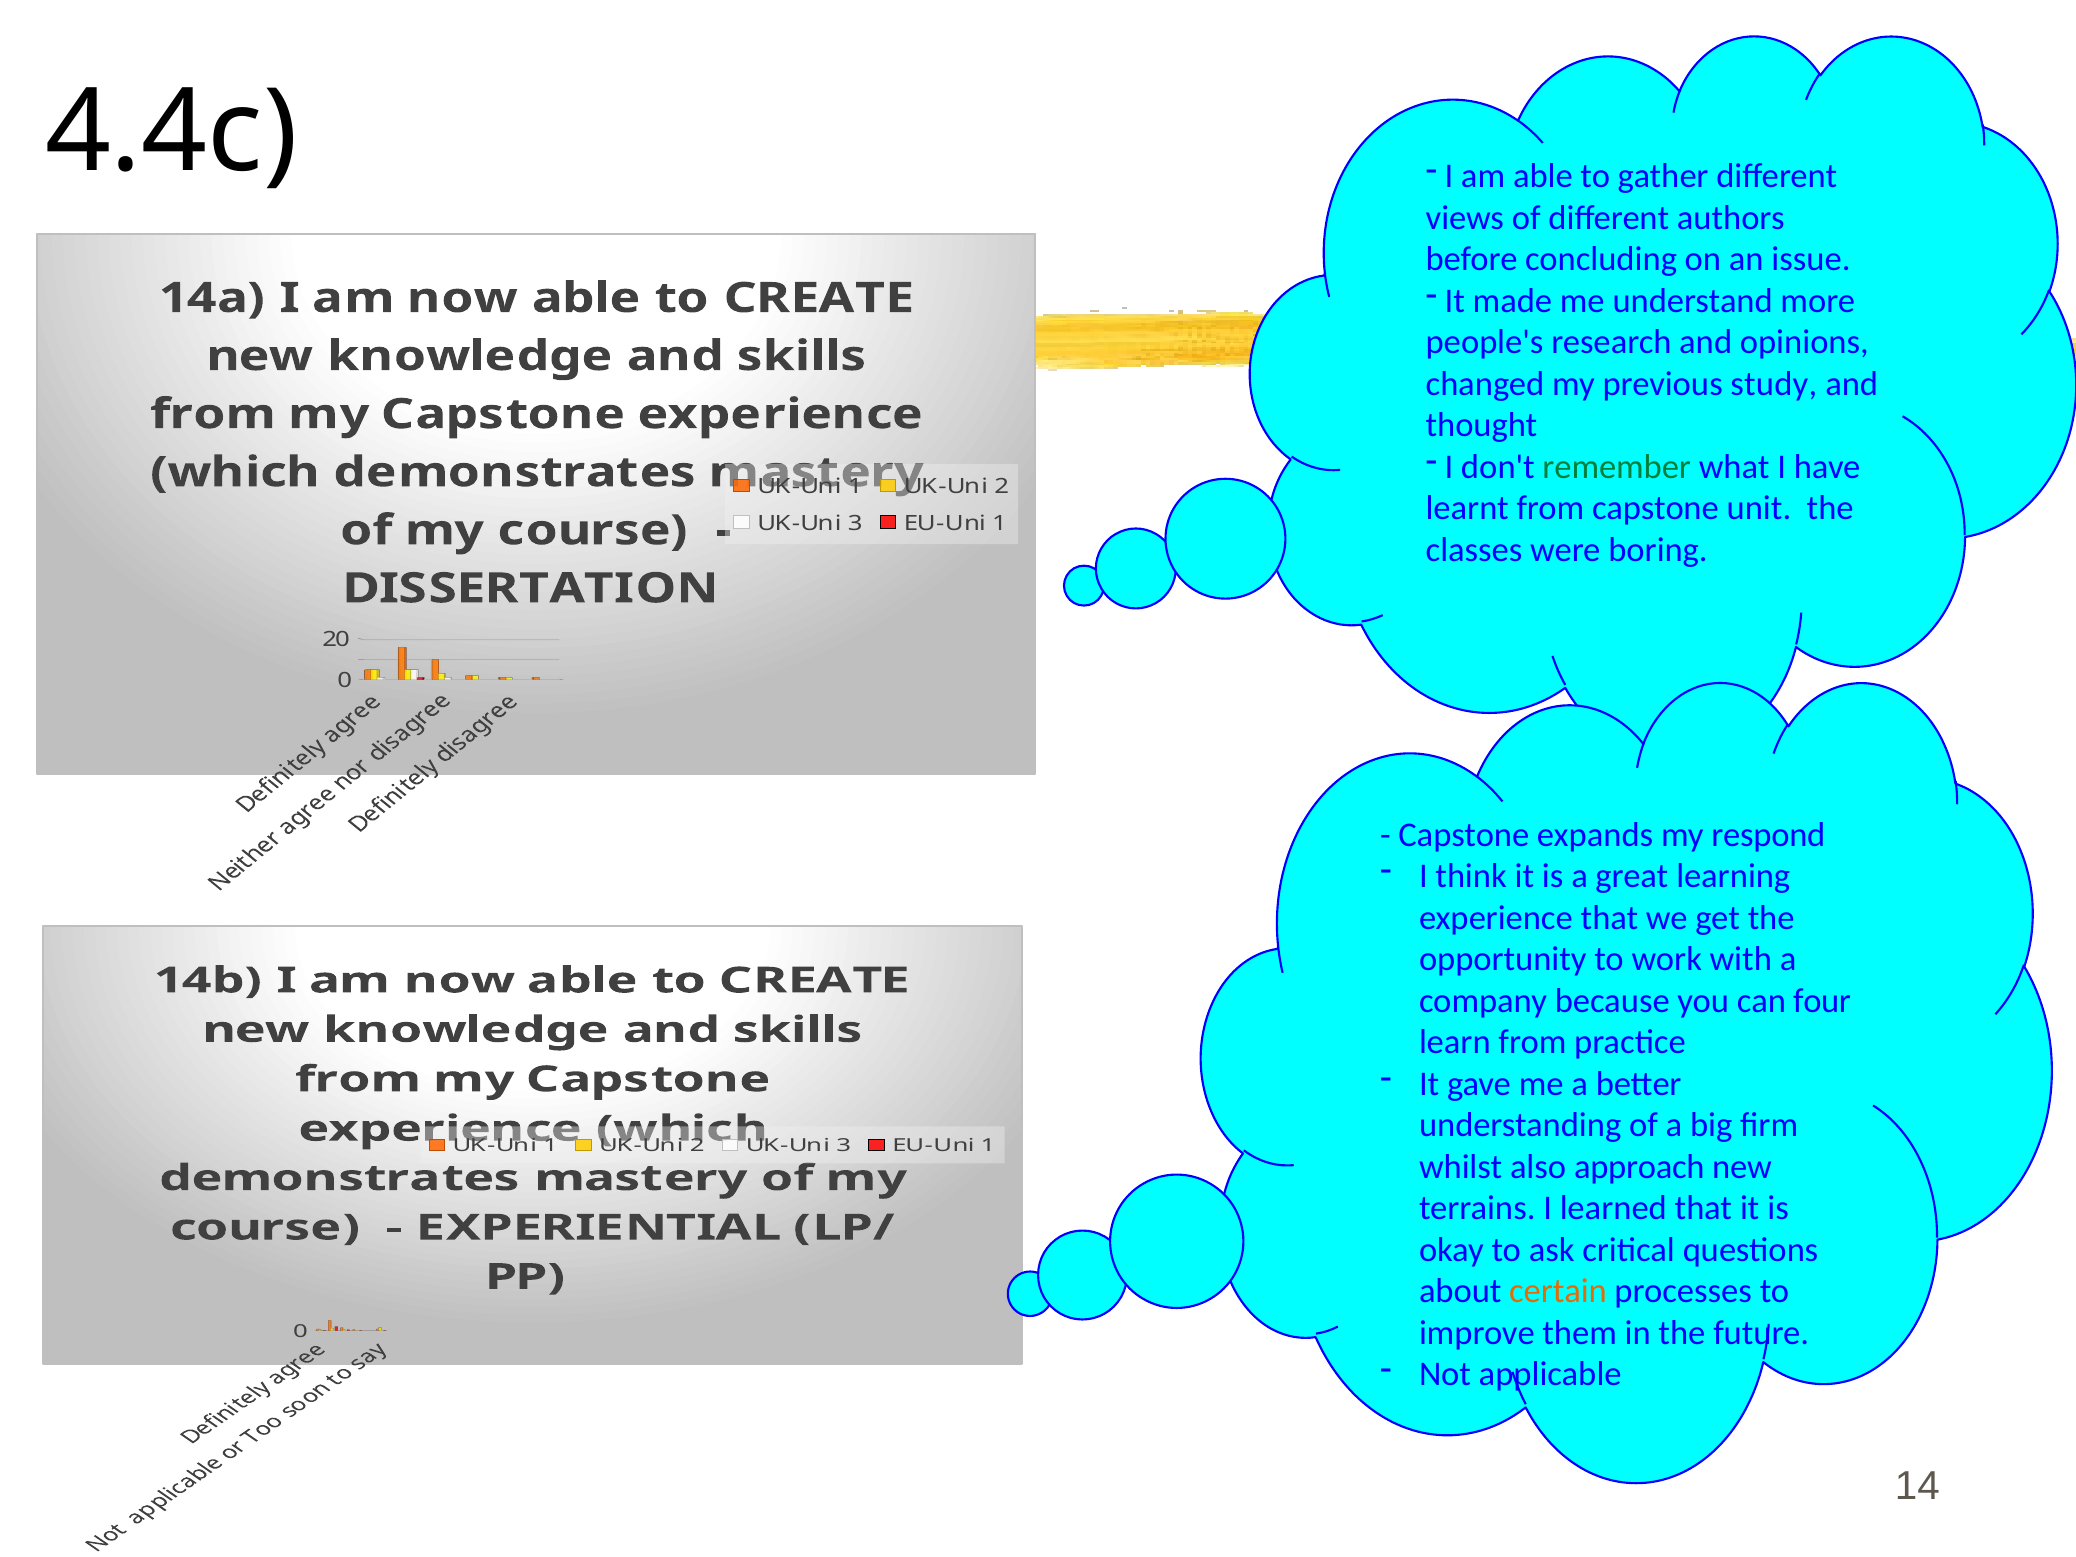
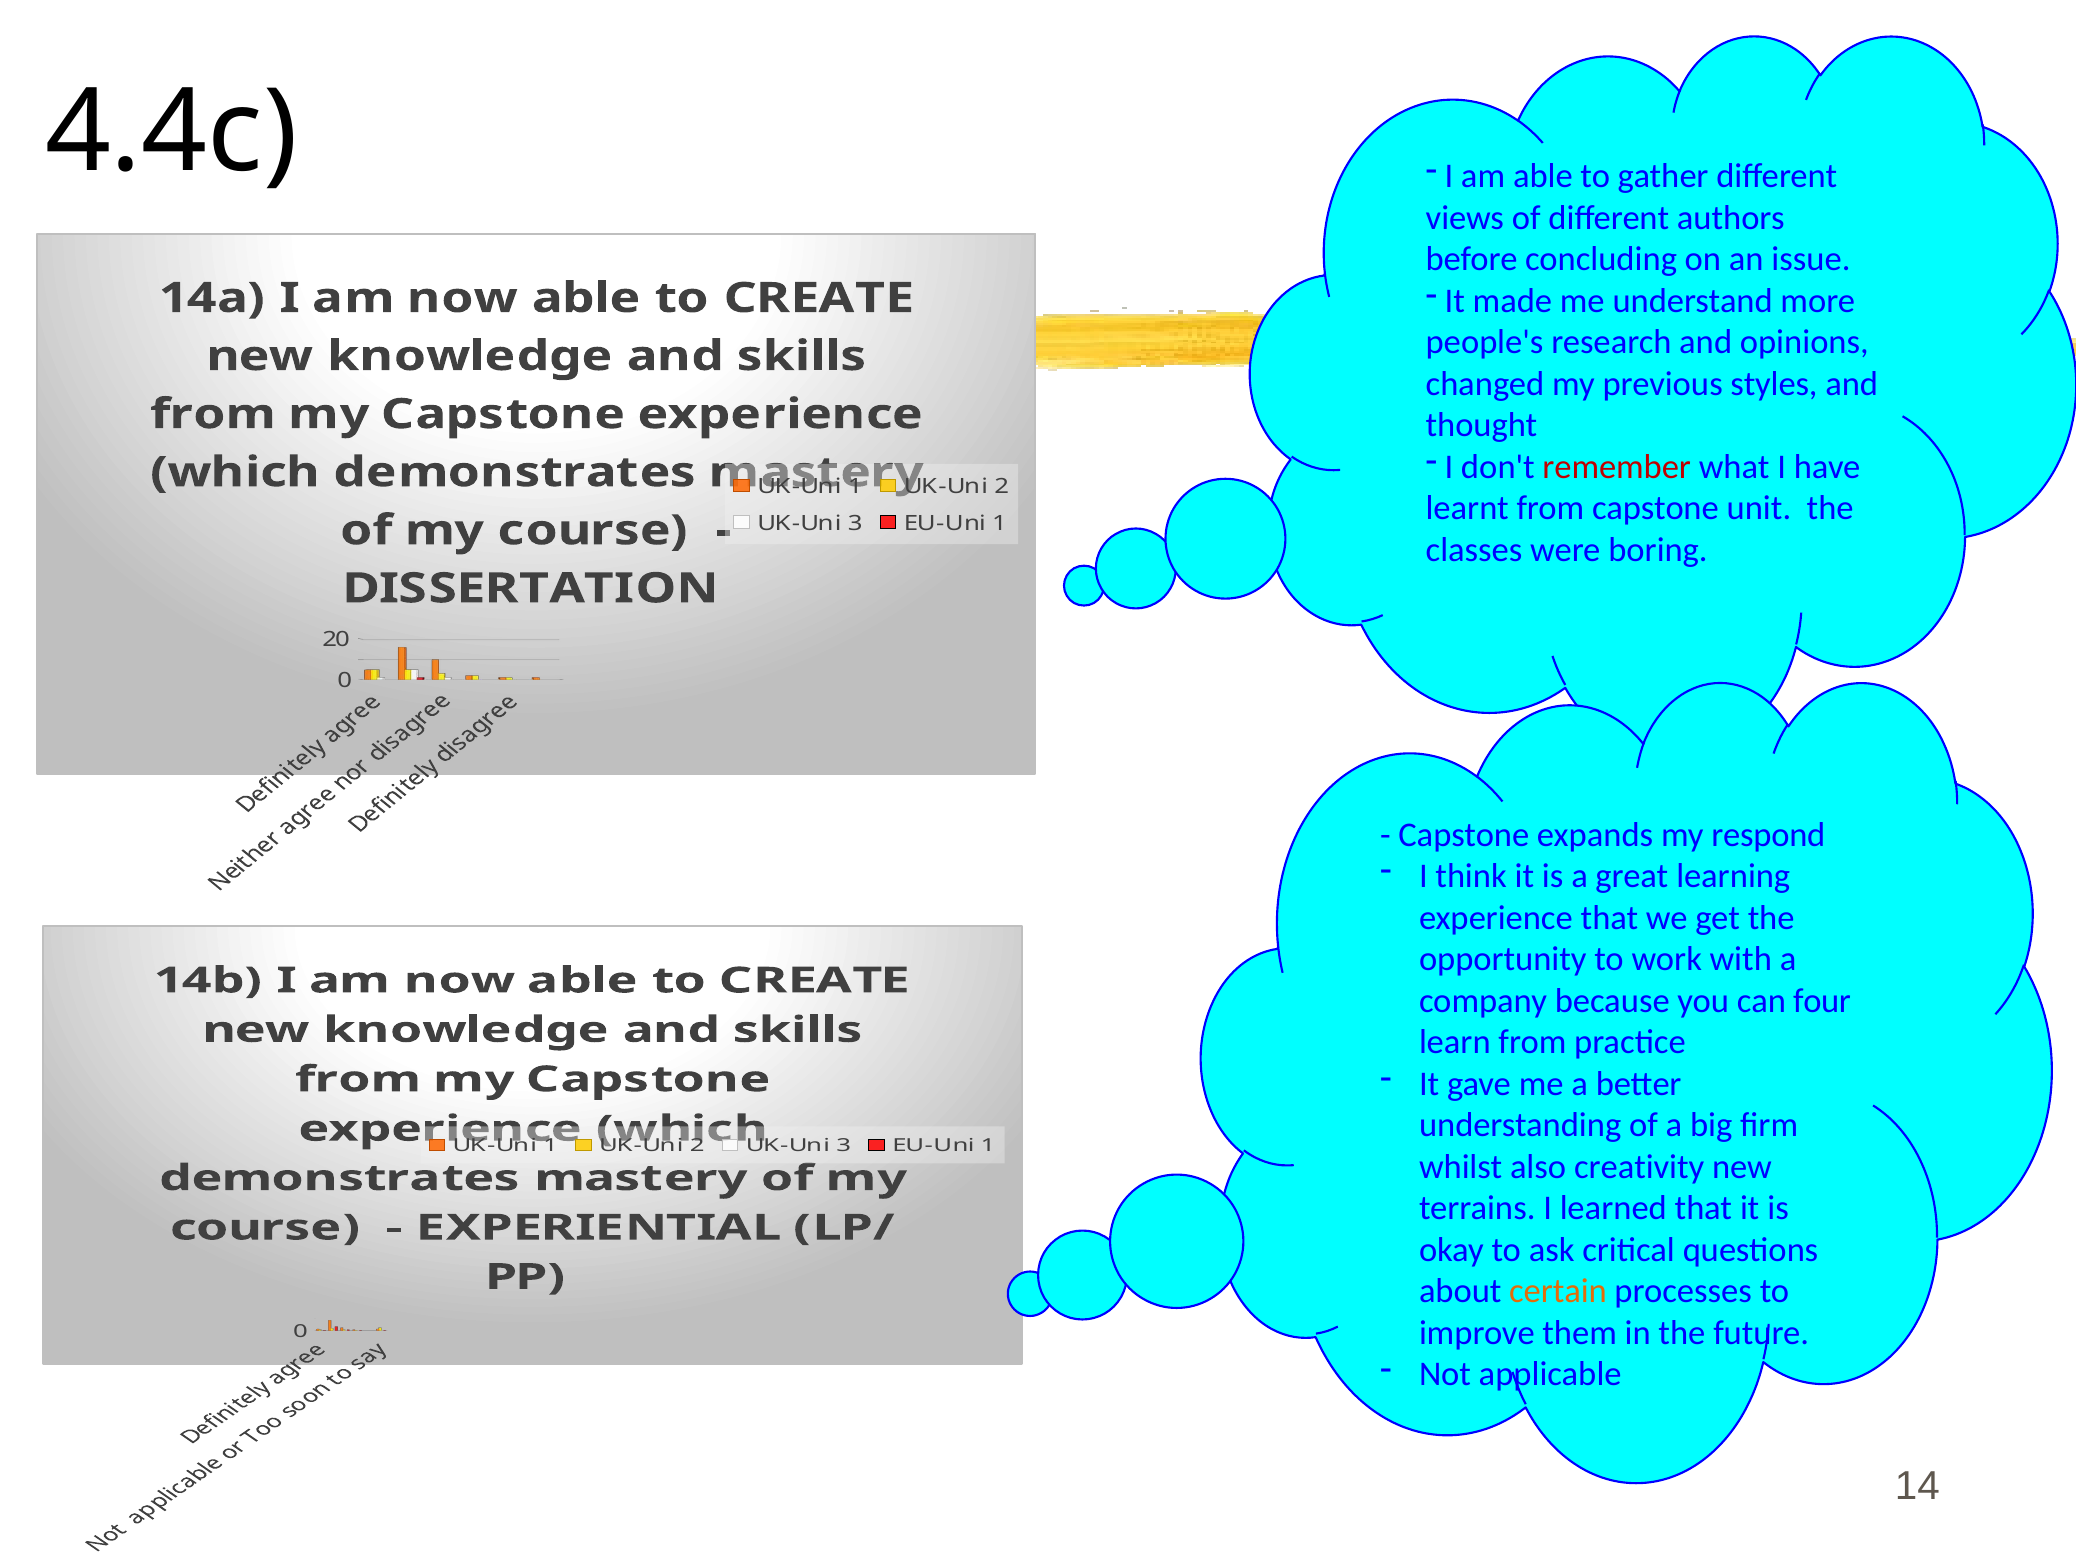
study: study -> styles
remember colour: green -> red
approach: approach -> creativity
